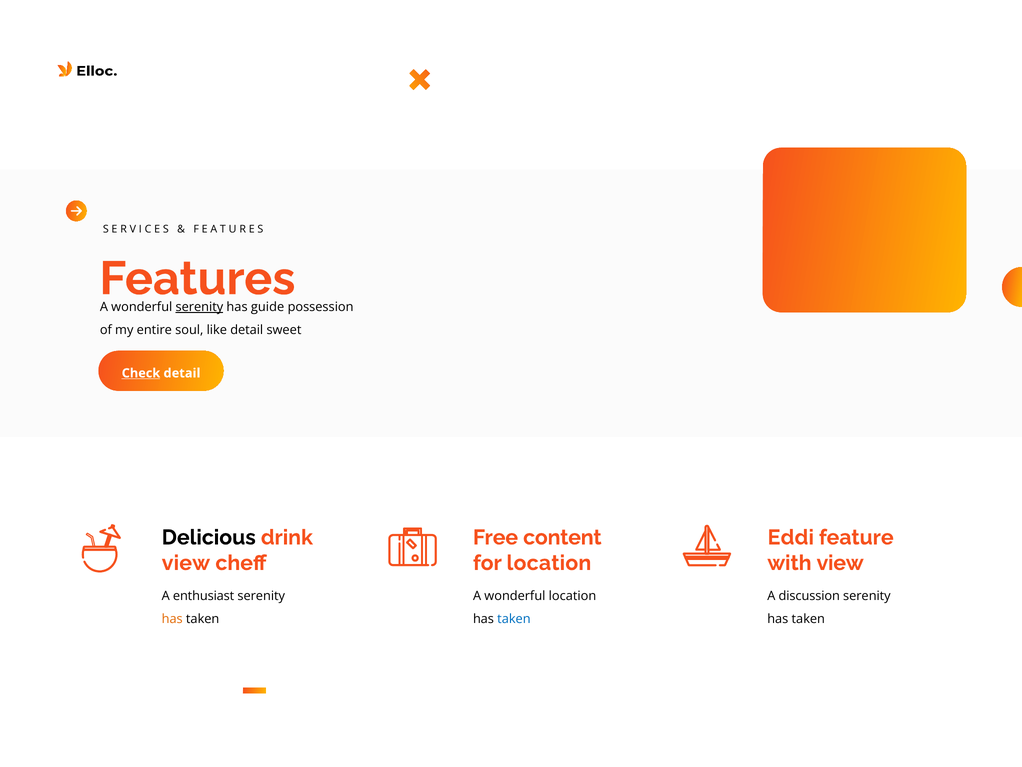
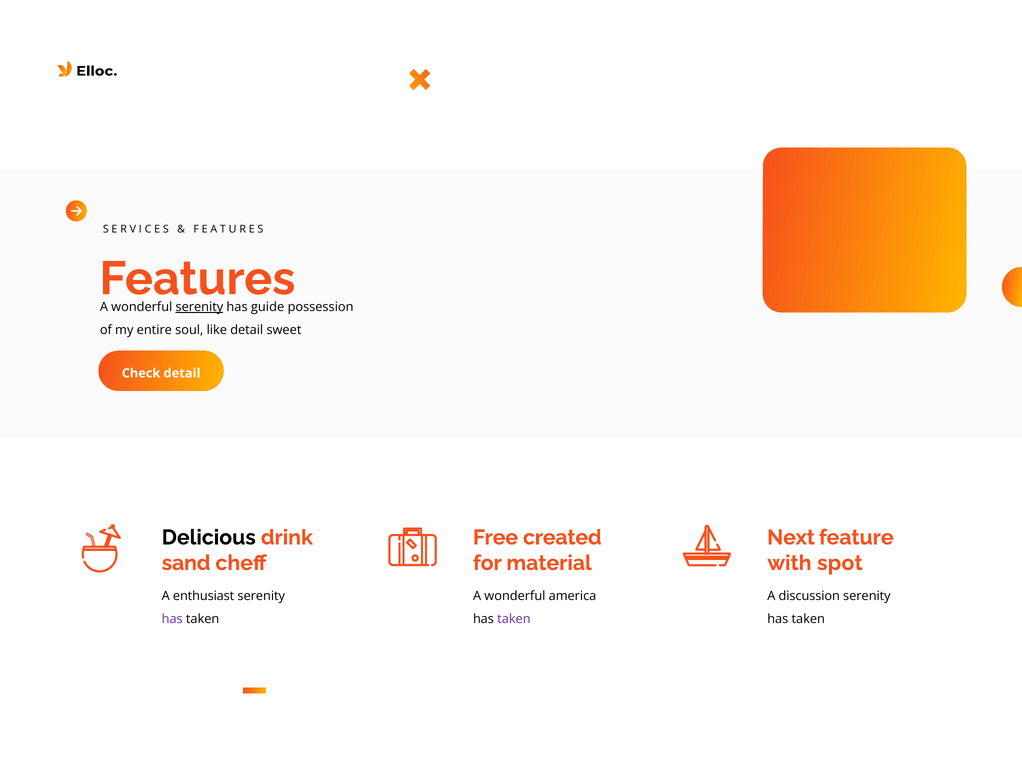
Check underline: present -> none
content: content -> created
Eddi: Eddi -> Next
view at (186, 563): view -> sand
for location: location -> material
with view: view -> spot
wonderful location: location -> america
has at (172, 618) colour: orange -> purple
taken at (514, 618) colour: blue -> purple
